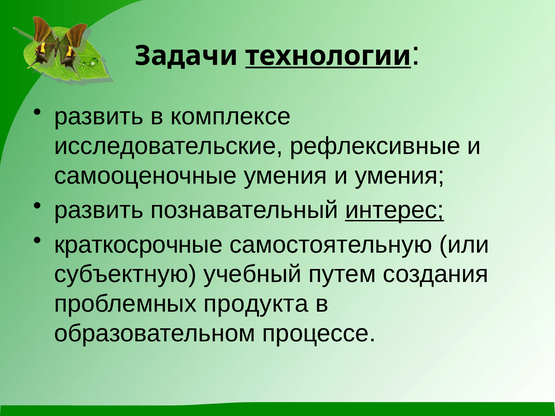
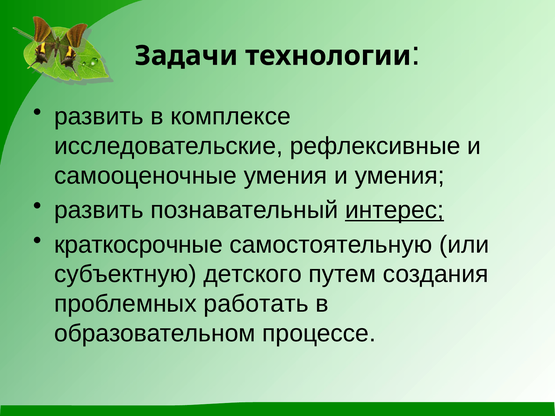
технологии underline: present -> none
учебный: учебный -> детского
продукта: продукта -> работать
